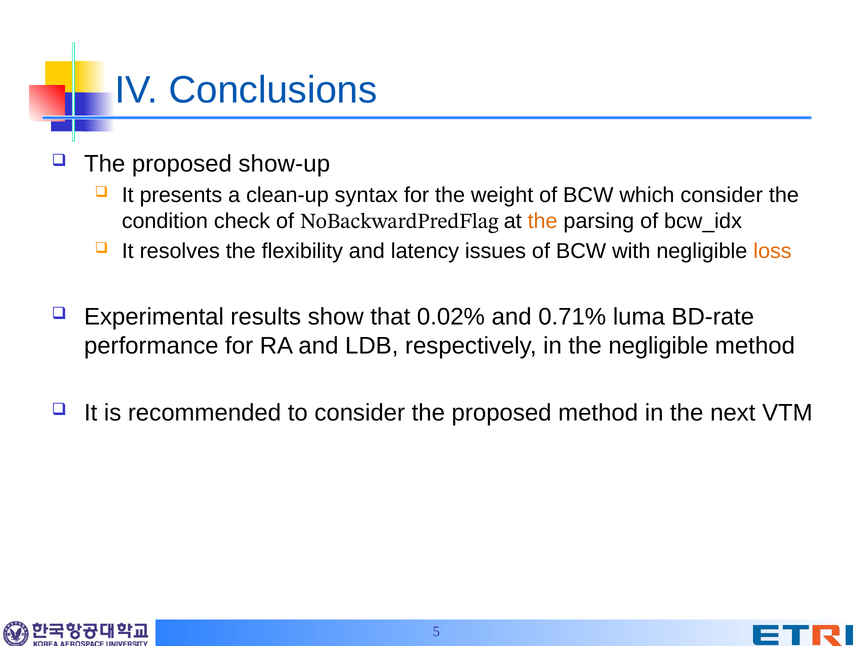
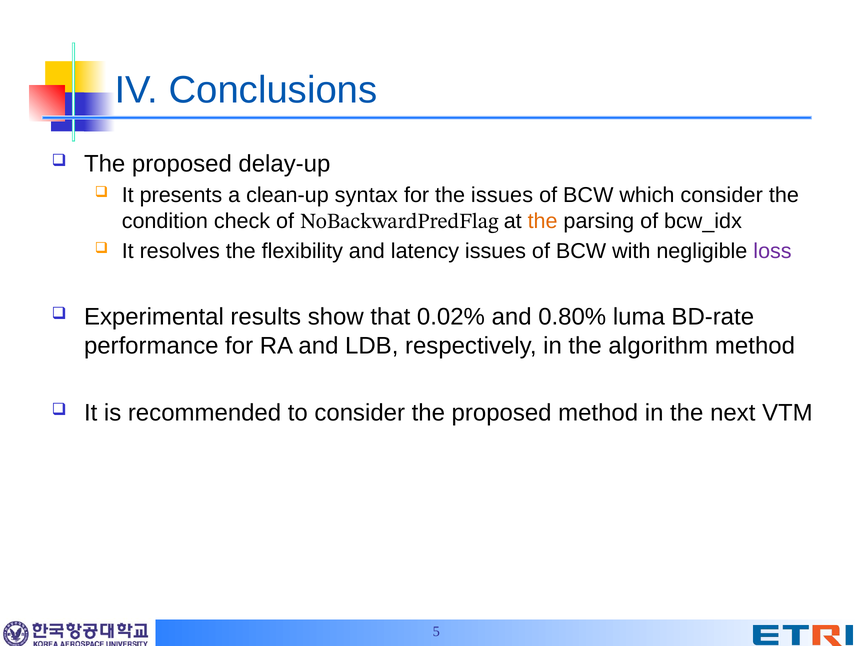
show-up: show-up -> delay-up
the weight: weight -> issues
loss colour: orange -> purple
0.71%: 0.71% -> 0.80%
the negligible: negligible -> algorithm
